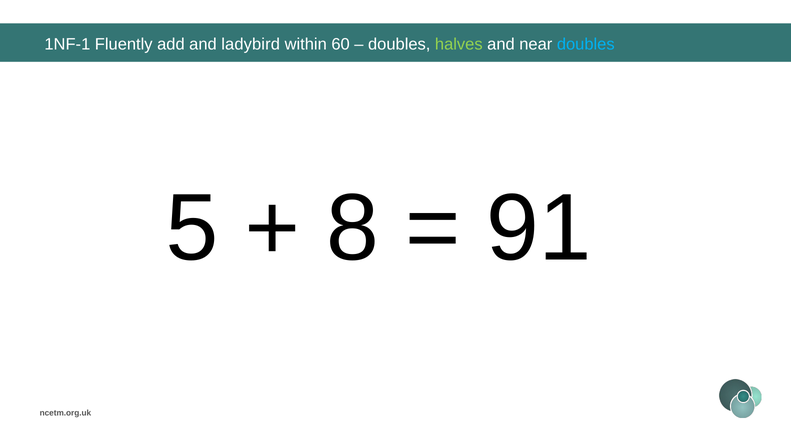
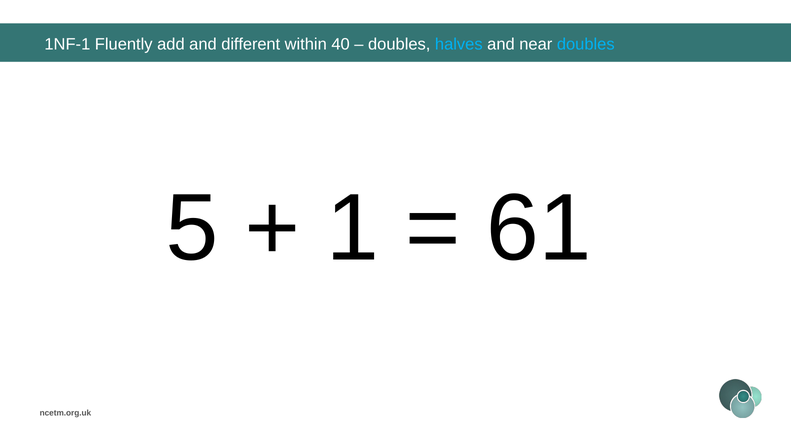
ladybird: ladybird -> different
60: 60 -> 40
halves colour: light green -> light blue
8: 8 -> 1
91: 91 -> 61
